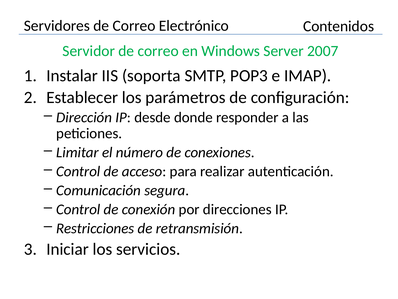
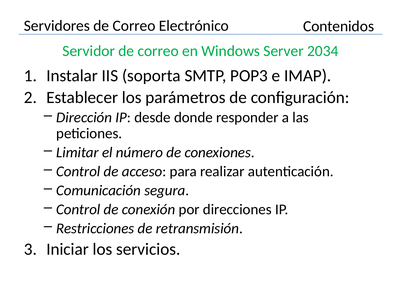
2007: 2007 -> 2034
